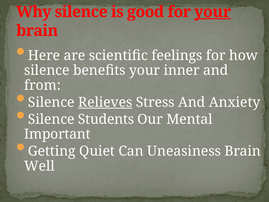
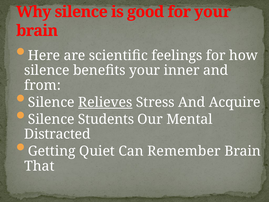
your at (213, 12) underline: present -> none
Anxiety: Anxiety -> Acquire
Important: Important -> Distracted
Uneasiness: Uneasiness -> Remember
Well: Well -> That
